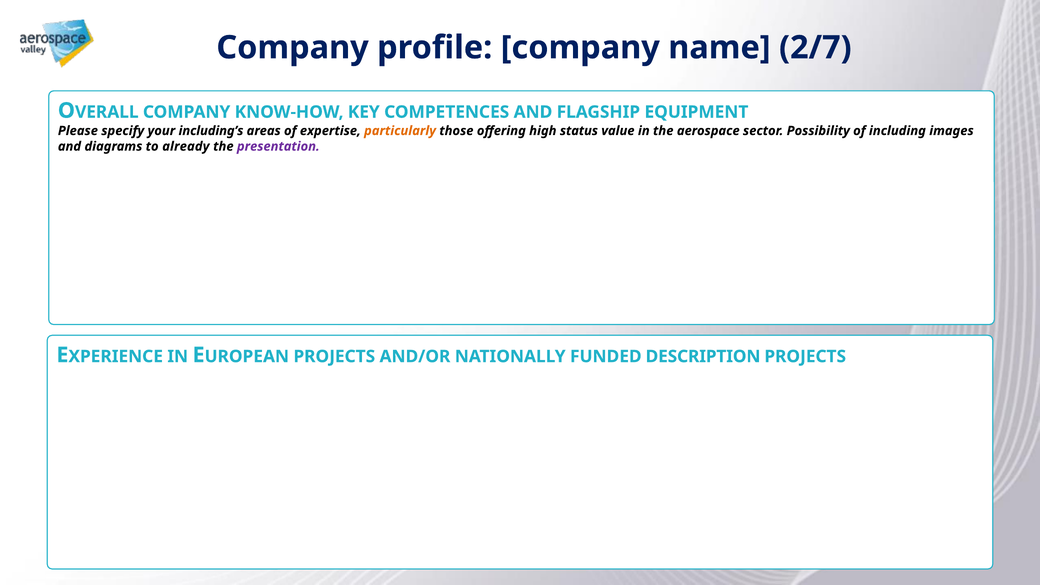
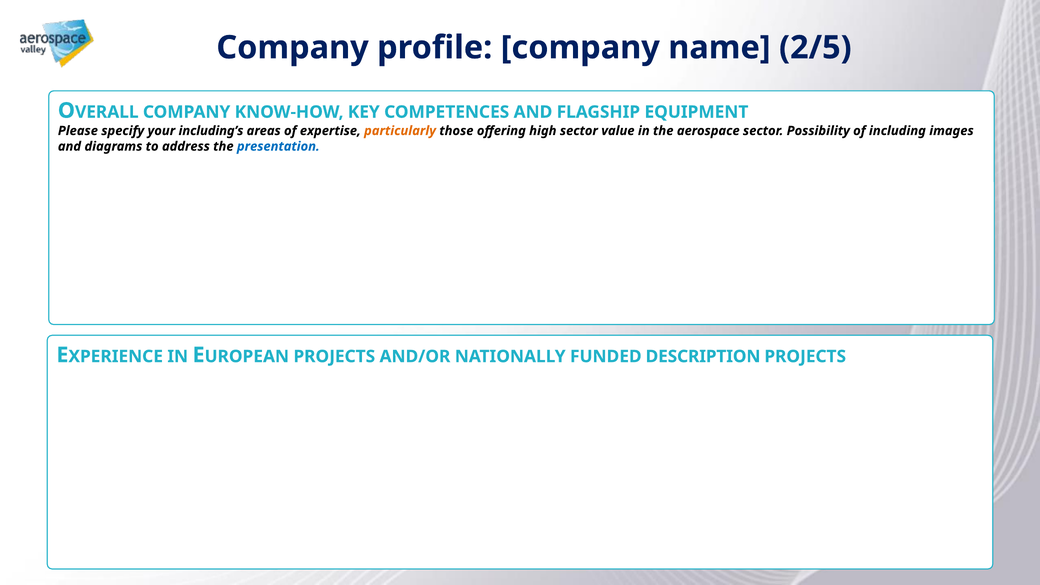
2/7: 2/7 -> 2/5
high status: status -> sector
already: already -> address
presentation colour: purple -> blue
